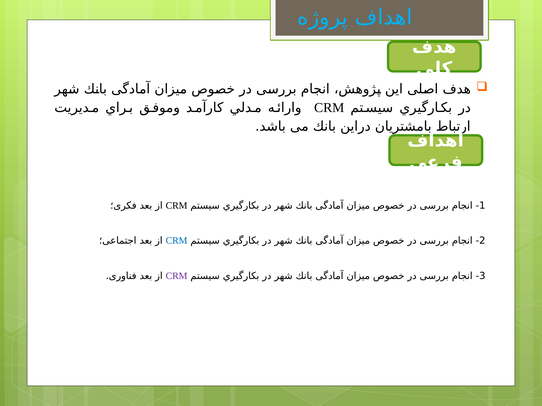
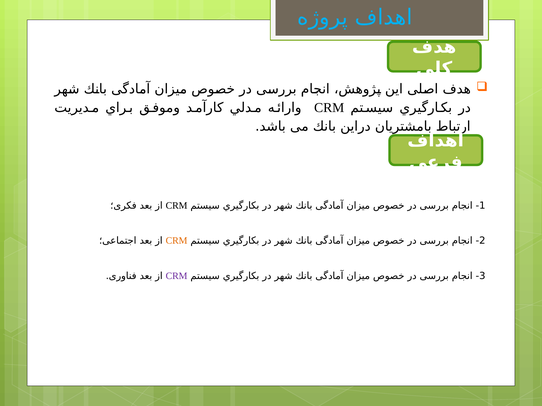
CRM at (177, 241) colour: blue -> orange
